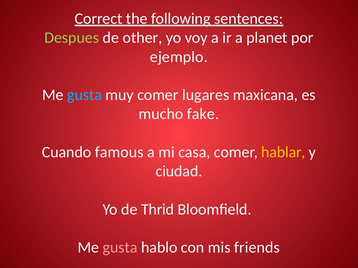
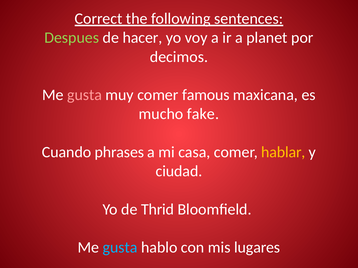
other: other -> hacer
ejemplo: ejemplo -> decimos
gusta at (85, 95) colour: light blue -> pink
lugares: lugares -> famous
famous: famous -> phrases
gusta at (120, 248) colour: pink -> light blue
friends: friends -> lugares
